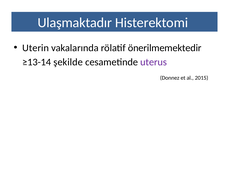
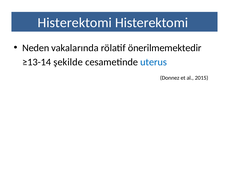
Ulaşmaktadır at (75, 23): Ulaşmaktadır -> Histerektomi
Uterin: Uterin -> Neden
uterus colour: purple -> blue
